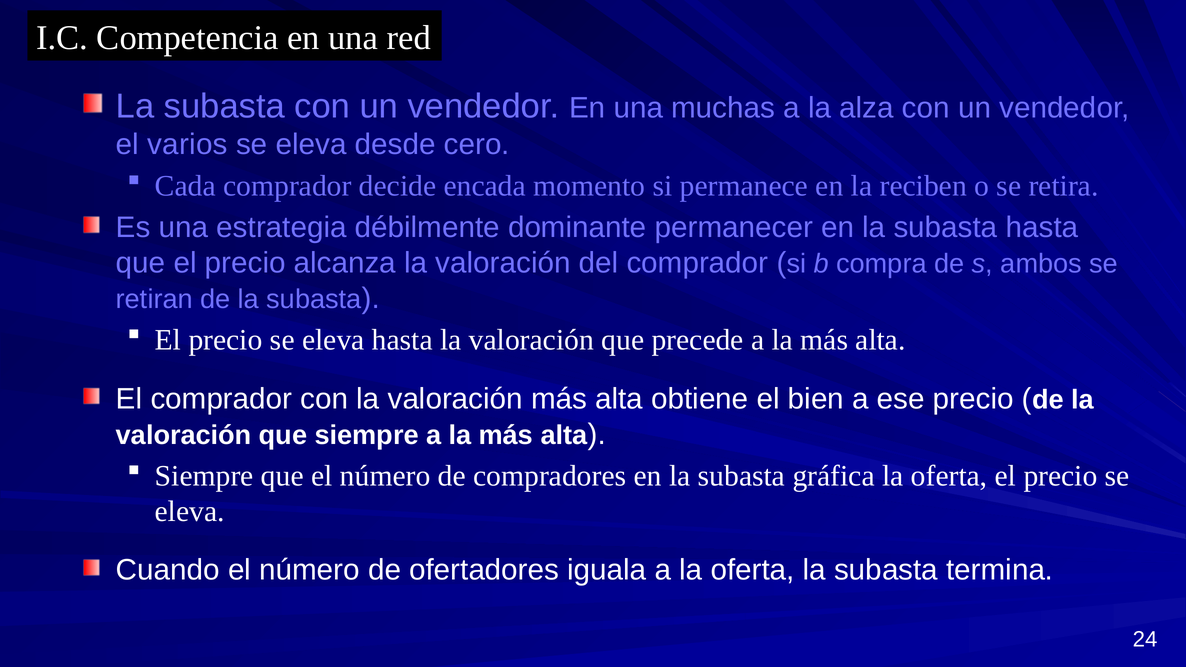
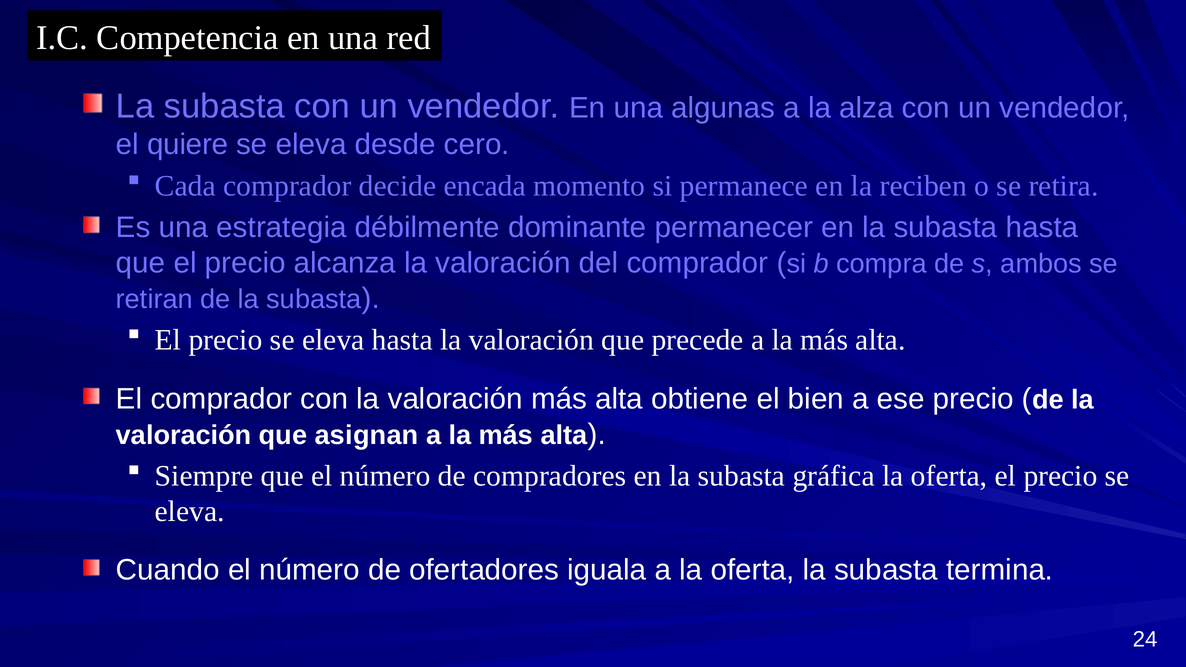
muchas: muchas -> algunas
varios: varios -> quiere
que siempre: siempre -> asignan
